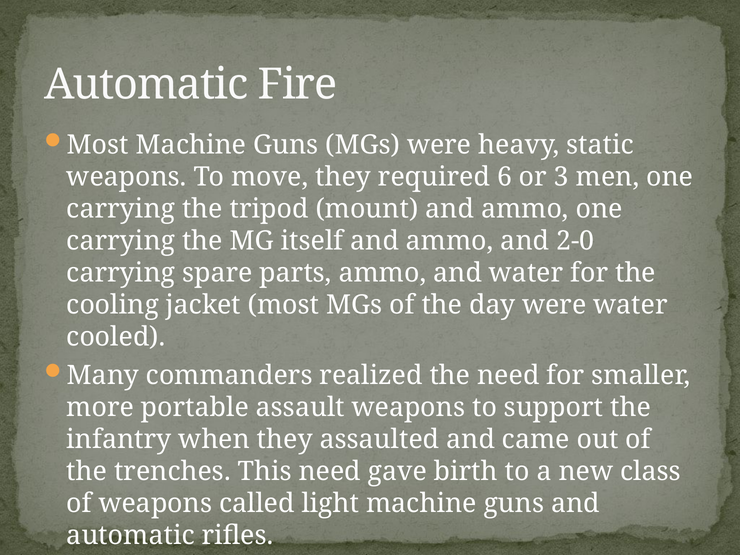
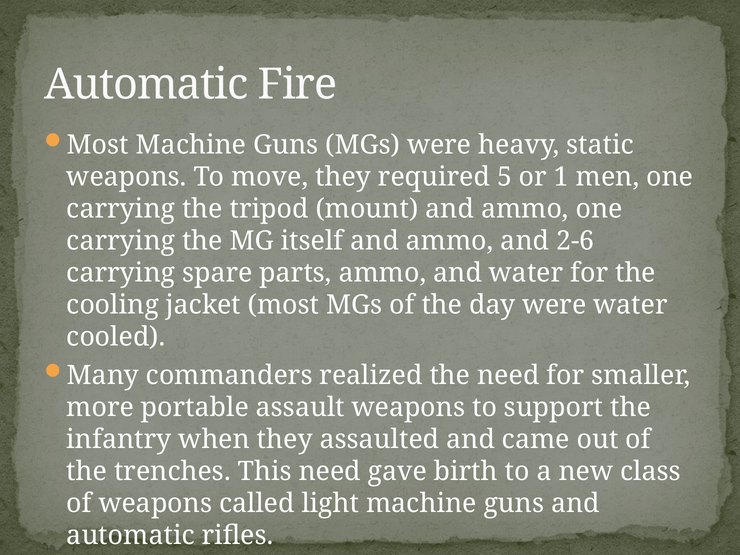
6: 6 -> 5
3: 3 -> 1
2-0: 2-0 -> 2-6
